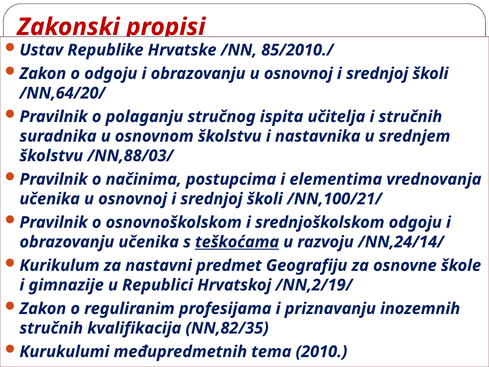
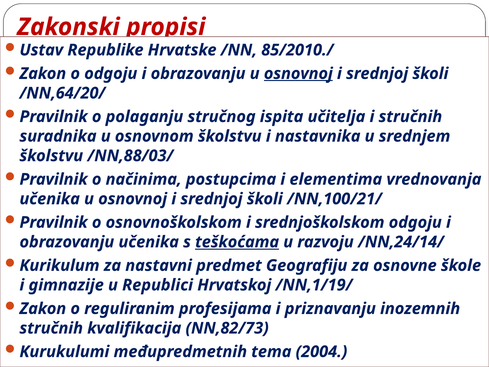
osnovnoj at (298, 74) underline: none -> present
/NN,2/19/: /NN,2/19/ -> /NN,1/19/
NN,82/35: NN,82/35 -> NN,82/73
2010: 2010 -> 2004
